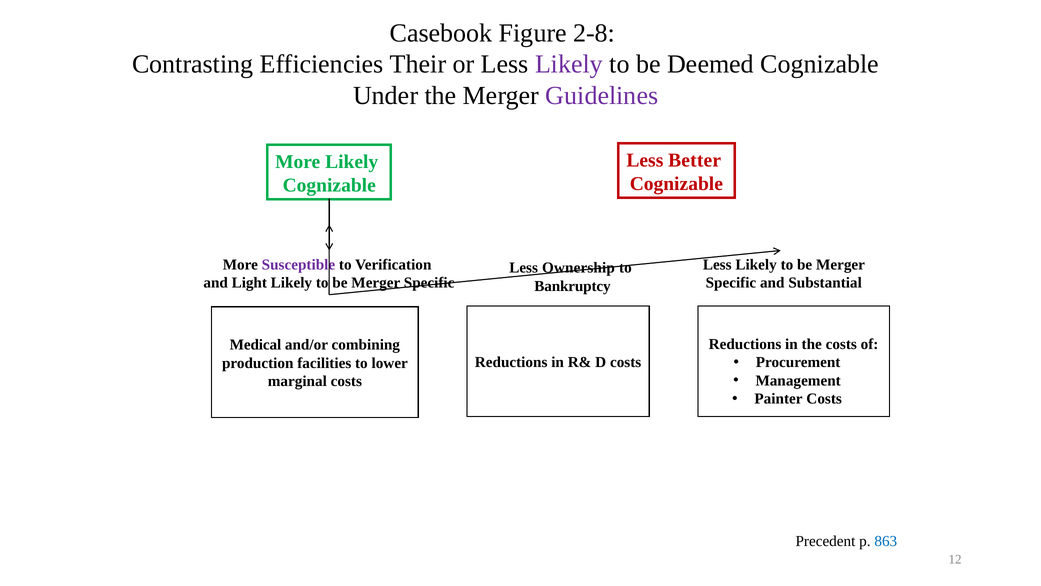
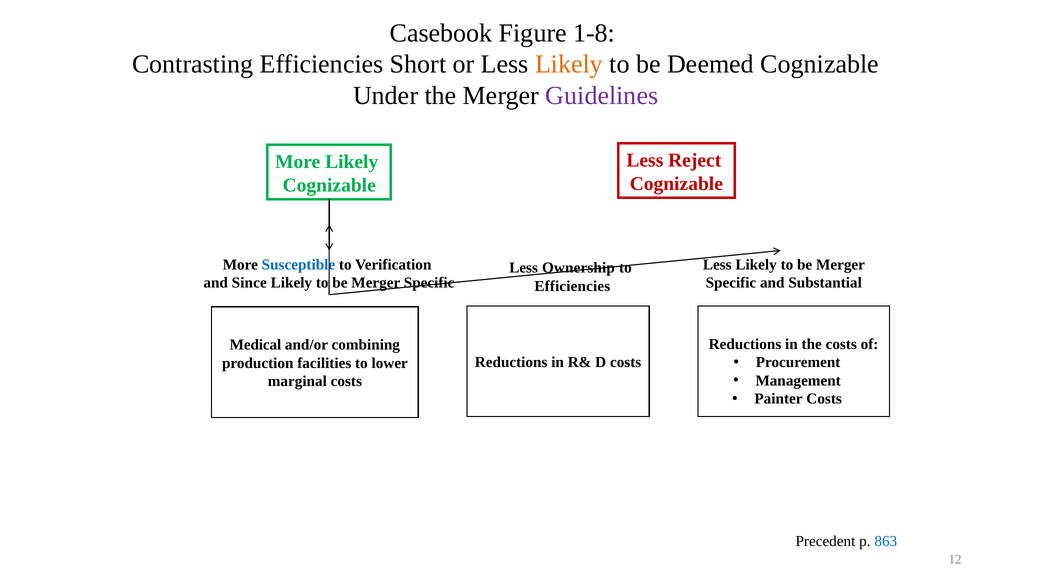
2-8: 2-8 -> 1-8
Their: Their -> Short
Likely at (569, 64) colour: purple -> orange
Better: Better -> Reject
Susceptible colour: purple -> blue
Light: Light -> Since
Bankruptcy at (572, 286): Bankruptcy -> Efficiencies
